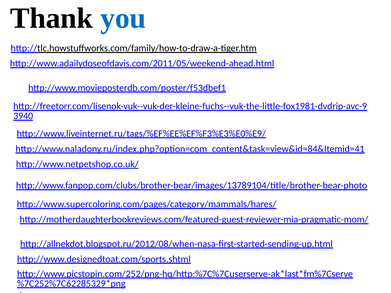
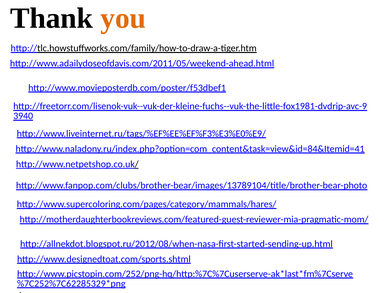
you colour: blue -> orange
